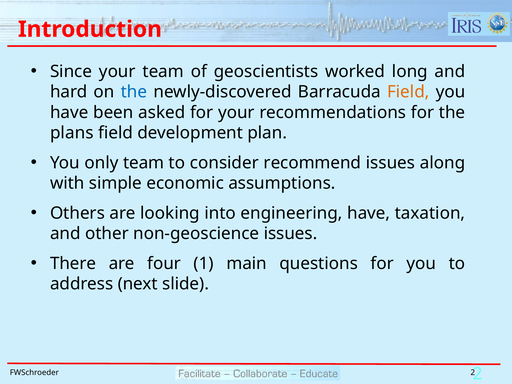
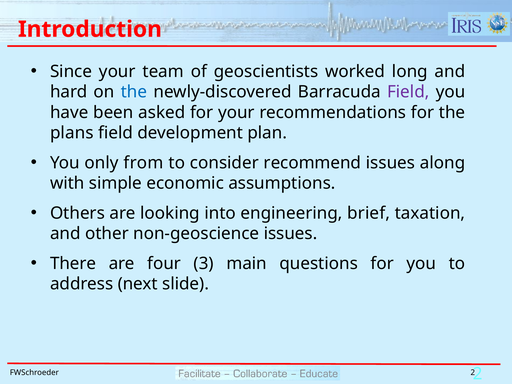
Field at (408, 92) colour: orange -> purple
only team: team -> from
engineering have: have -> brief
1: 1 -> 3
